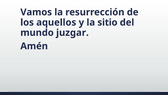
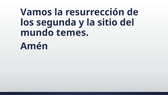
aquellos: aquellos -> segunda
juzgar: juzgar -> temes
